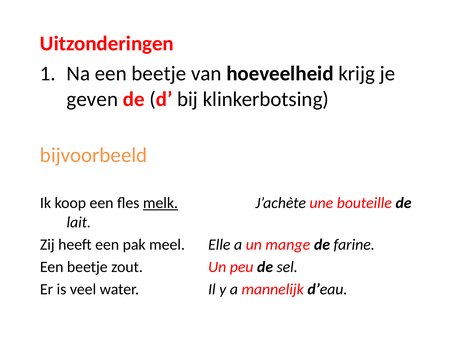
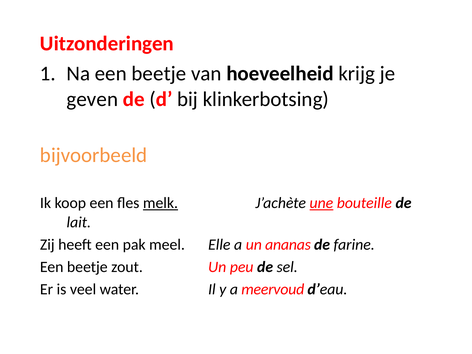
une underline: none -> present
mange: mange -> ananas
mannelijk: mannelijk -> meervoud
